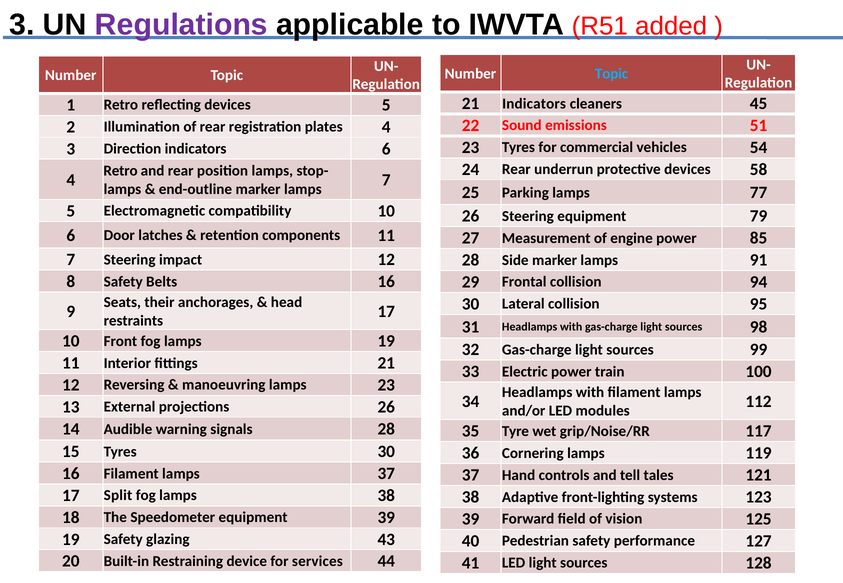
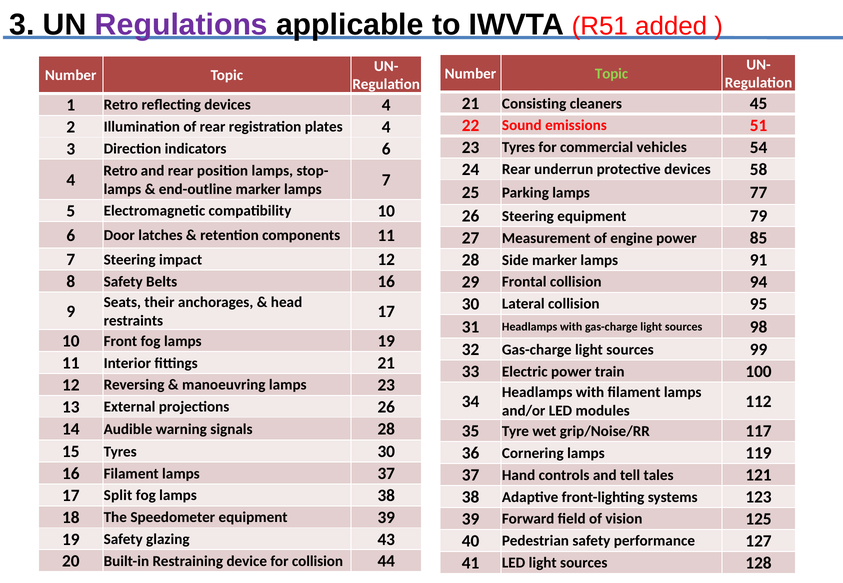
Topic at (612, 74) colour: light blue -> light green
21 Indicators: Indicators -> Consisting
devices 5: 5 -> 4
for services: services -> collision
